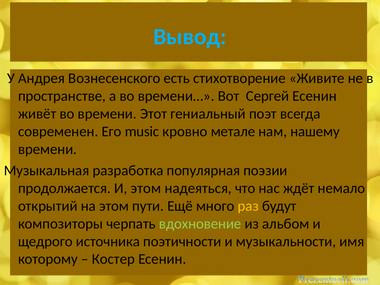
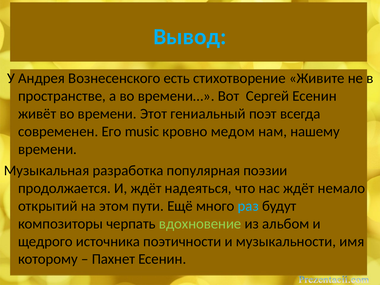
метале: метале -> медом
И этом: этом -> ждёт
раз colour: yellow -> light blue
Костер: Костер -> Пахнет
